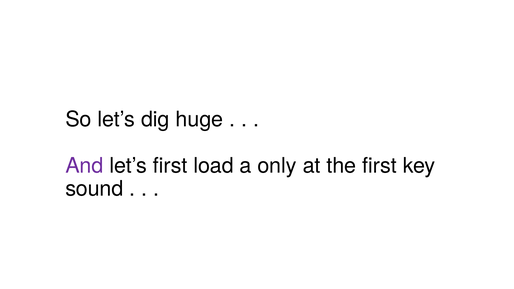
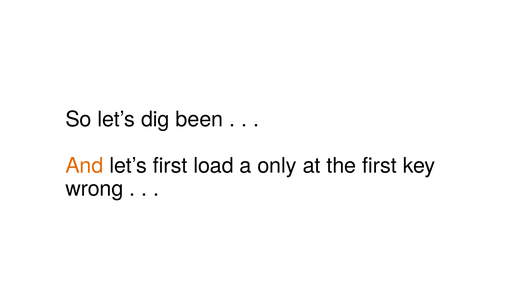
huge: huge -> been
And colour: purple -> orange
sound: sound -> wrong
